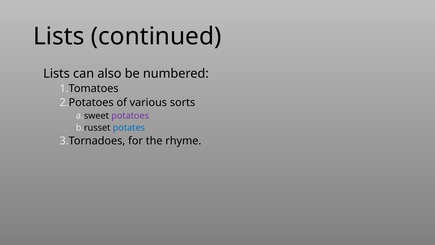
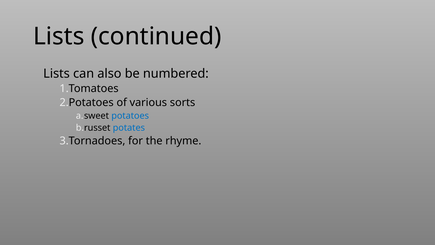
potatoes colour: purple -> blue
